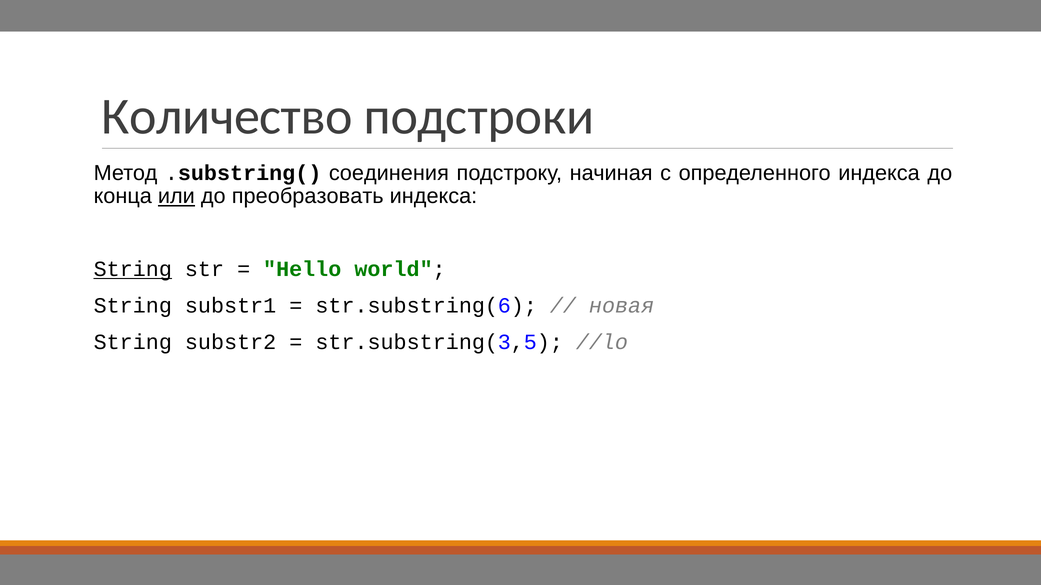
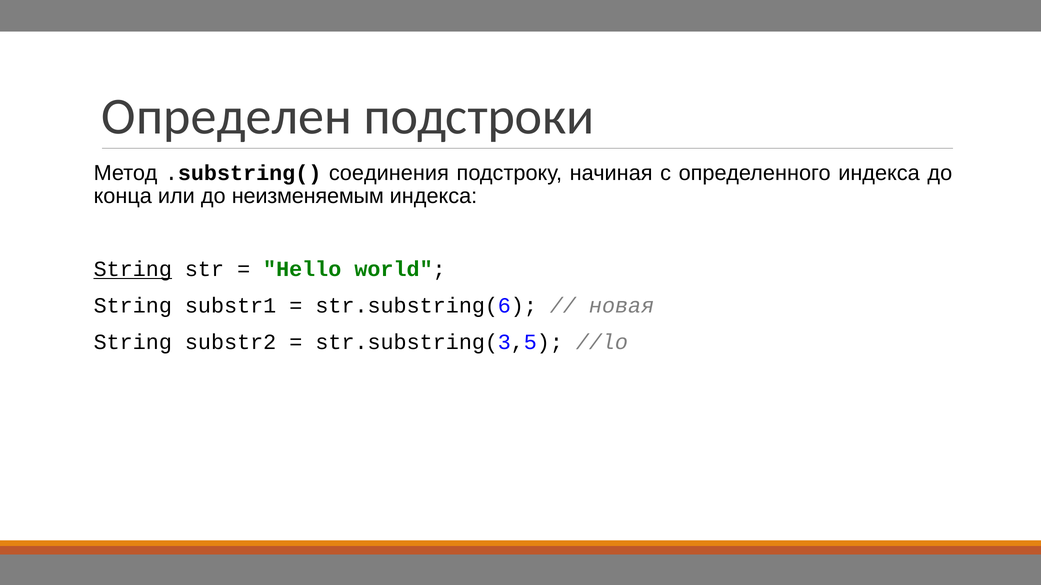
Количество: Количество -> Определен
или underline: present -> none
преобразовать: преобразовать -> неизменяемым
